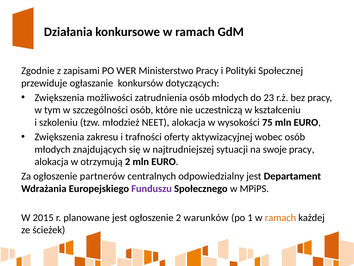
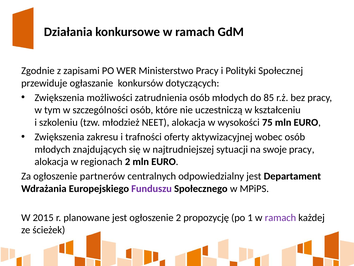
23: 23 -> 85
otrzymują: otrzymują -> regionach
warunków: warunków -> propozycję
ramach at (280, 217) colour: orange -> purple
